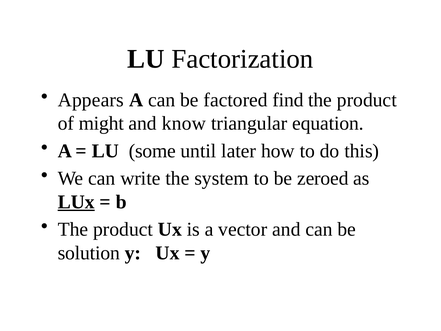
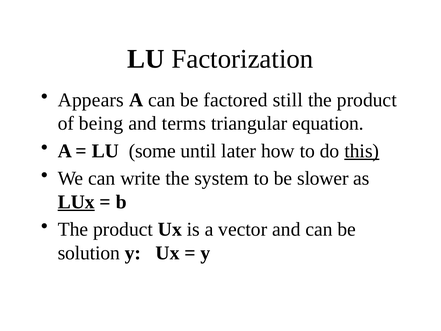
find: find -> still
might: might -> being
know: know -> terms
this underline: none -> present
zeroed: zeroed -> slower
